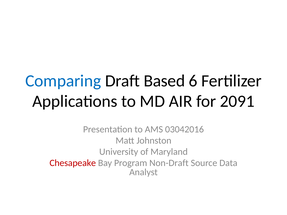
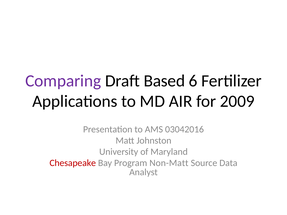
Comparing colour: blue -> purple
2091: 2091 -> 2009
Non-Draft: Non-Draft -> Non-Matt
